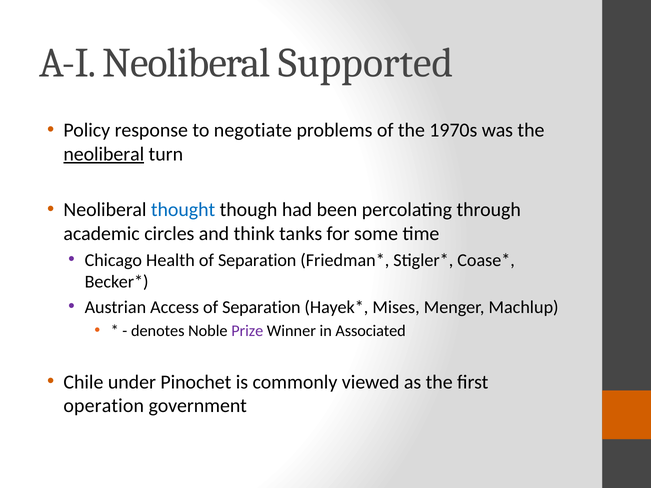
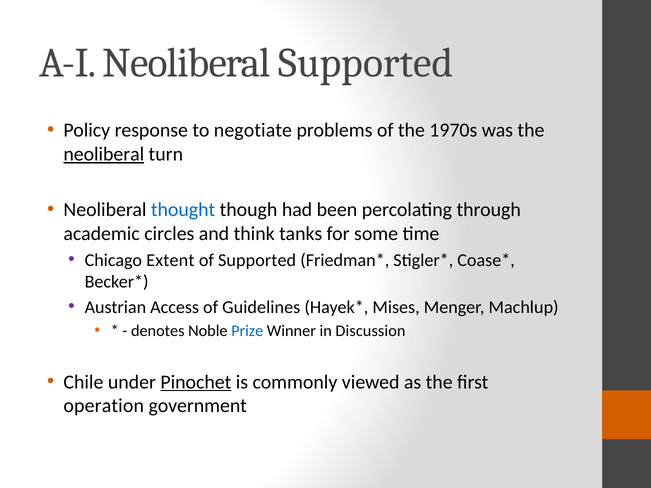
Health: Health -> Extent
Separation at (257, 260): Separation -> Supported
Separation at (261, 307): Separation -> Guidelines
Prize colour: purple -> blue
Associated: Associated -> Discussion
Pinochet underline: none -> present
